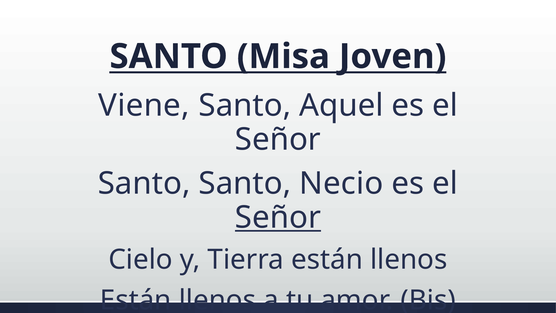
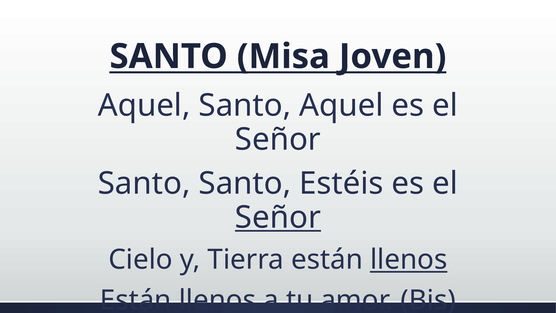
Viene at (144, 106): Viene -> Aquel
Necio: Necio -> Estéis
llenos at (409, 260) underline: none -> present
